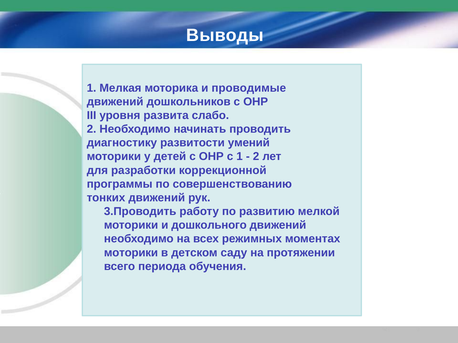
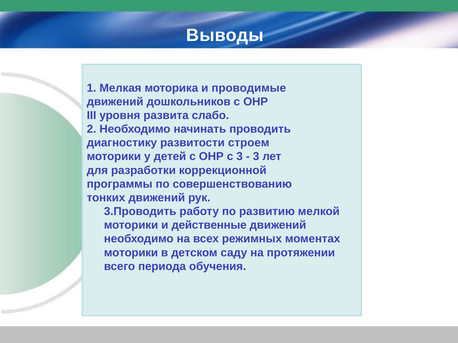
умений: умений -> строем
с 1: 1 -> 3
2 at (256, 157): 2 -> 3
дошкольного: дошкольного -> действенные
